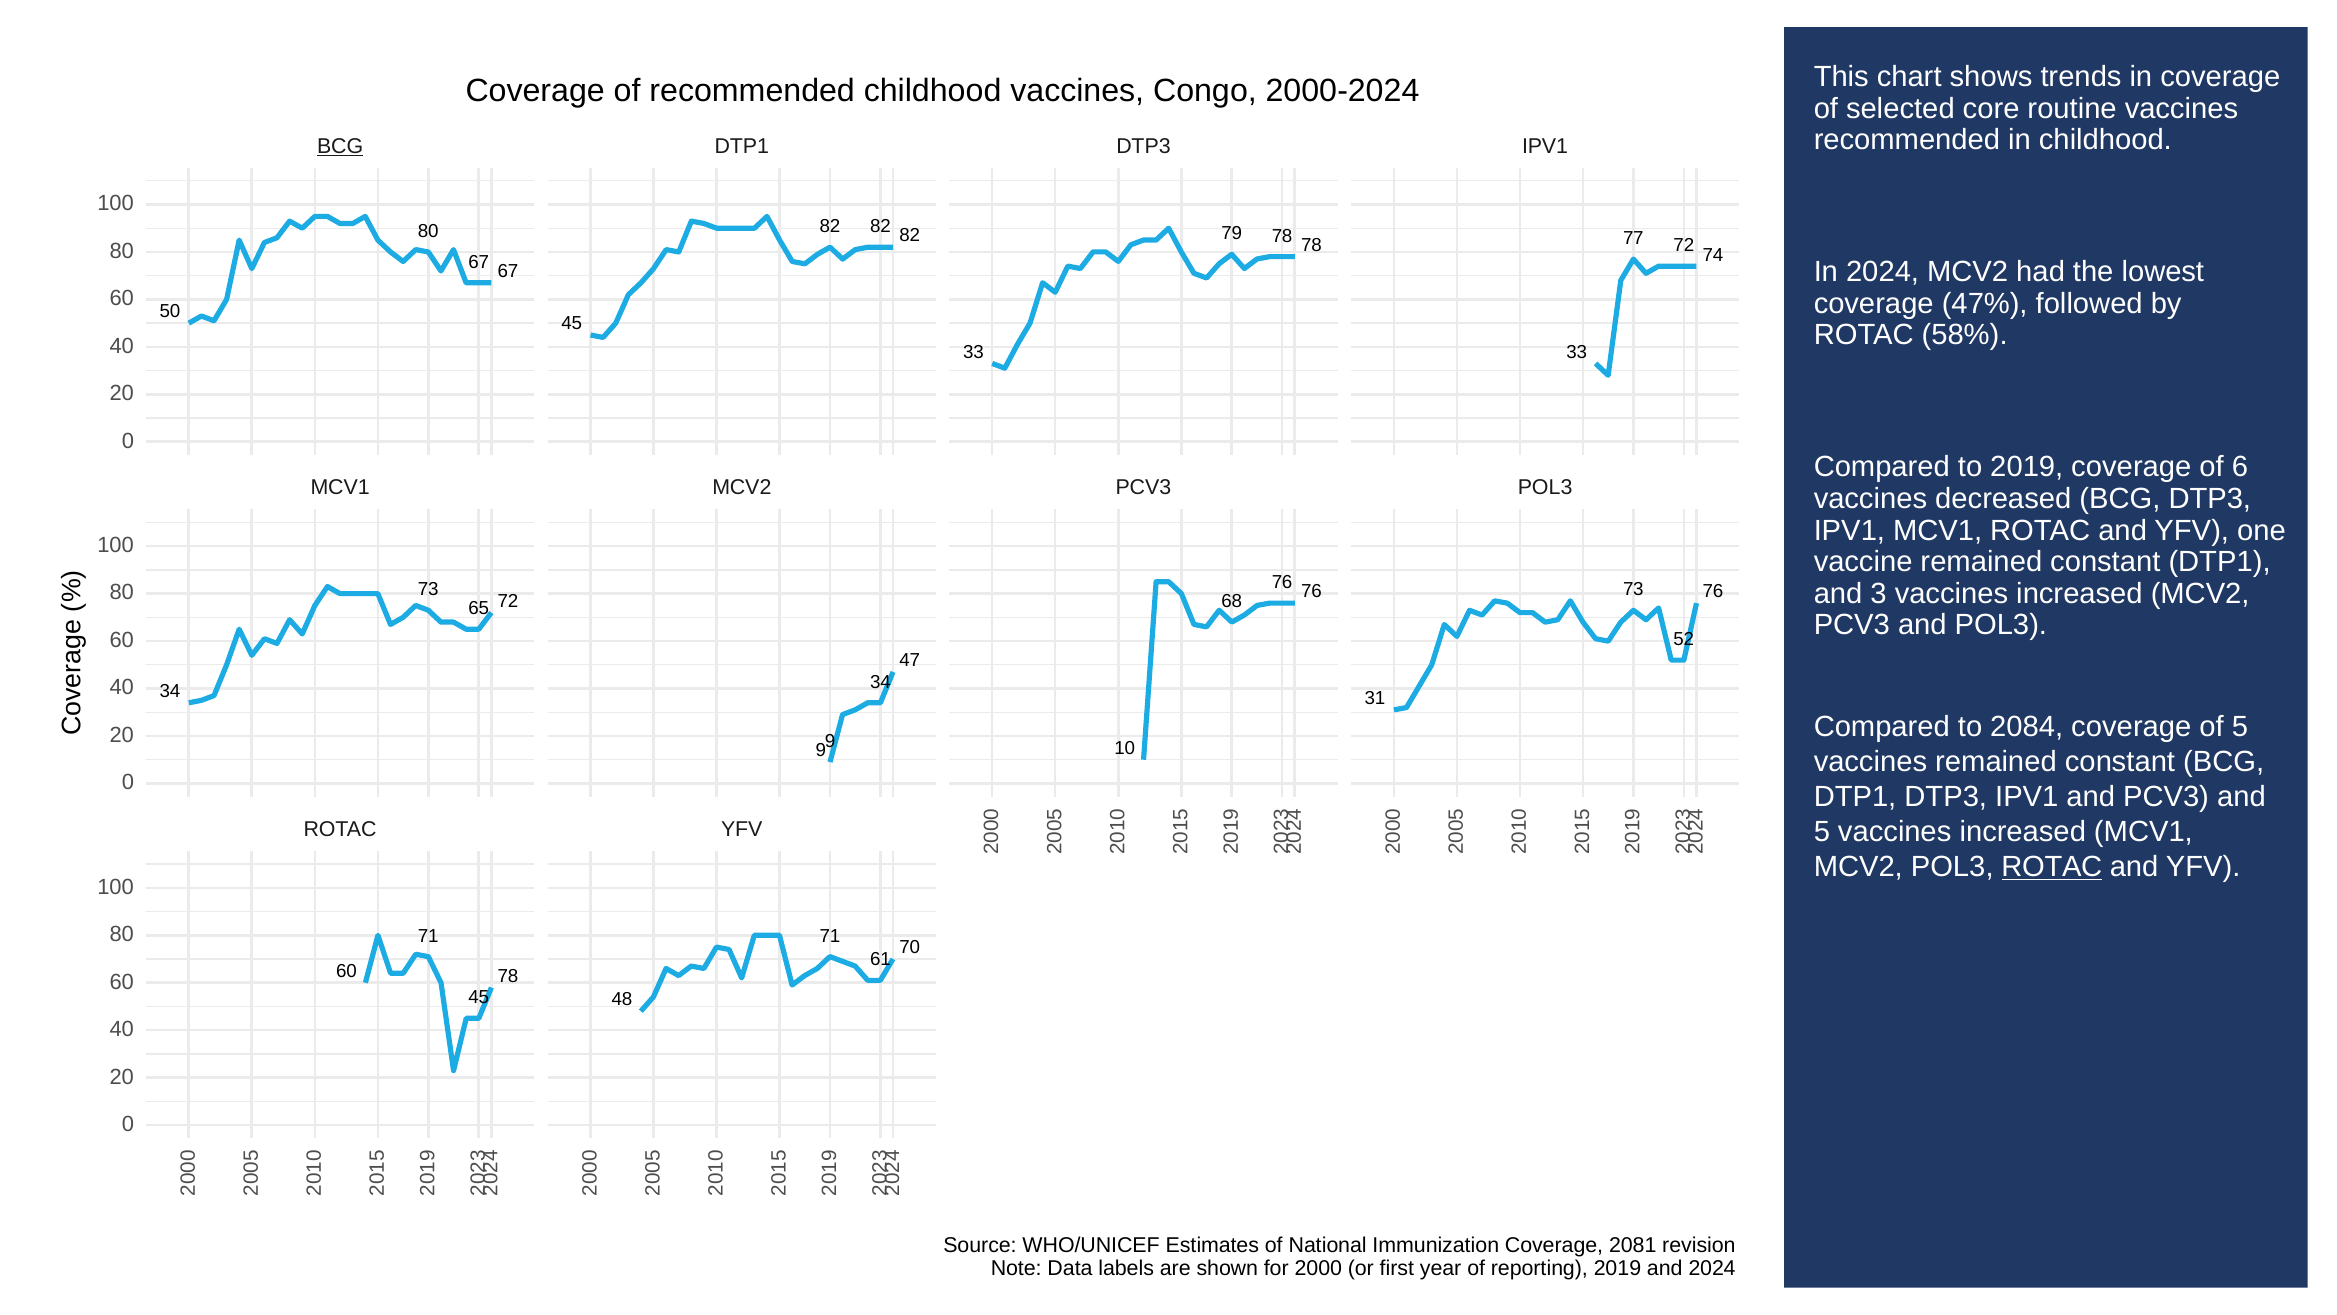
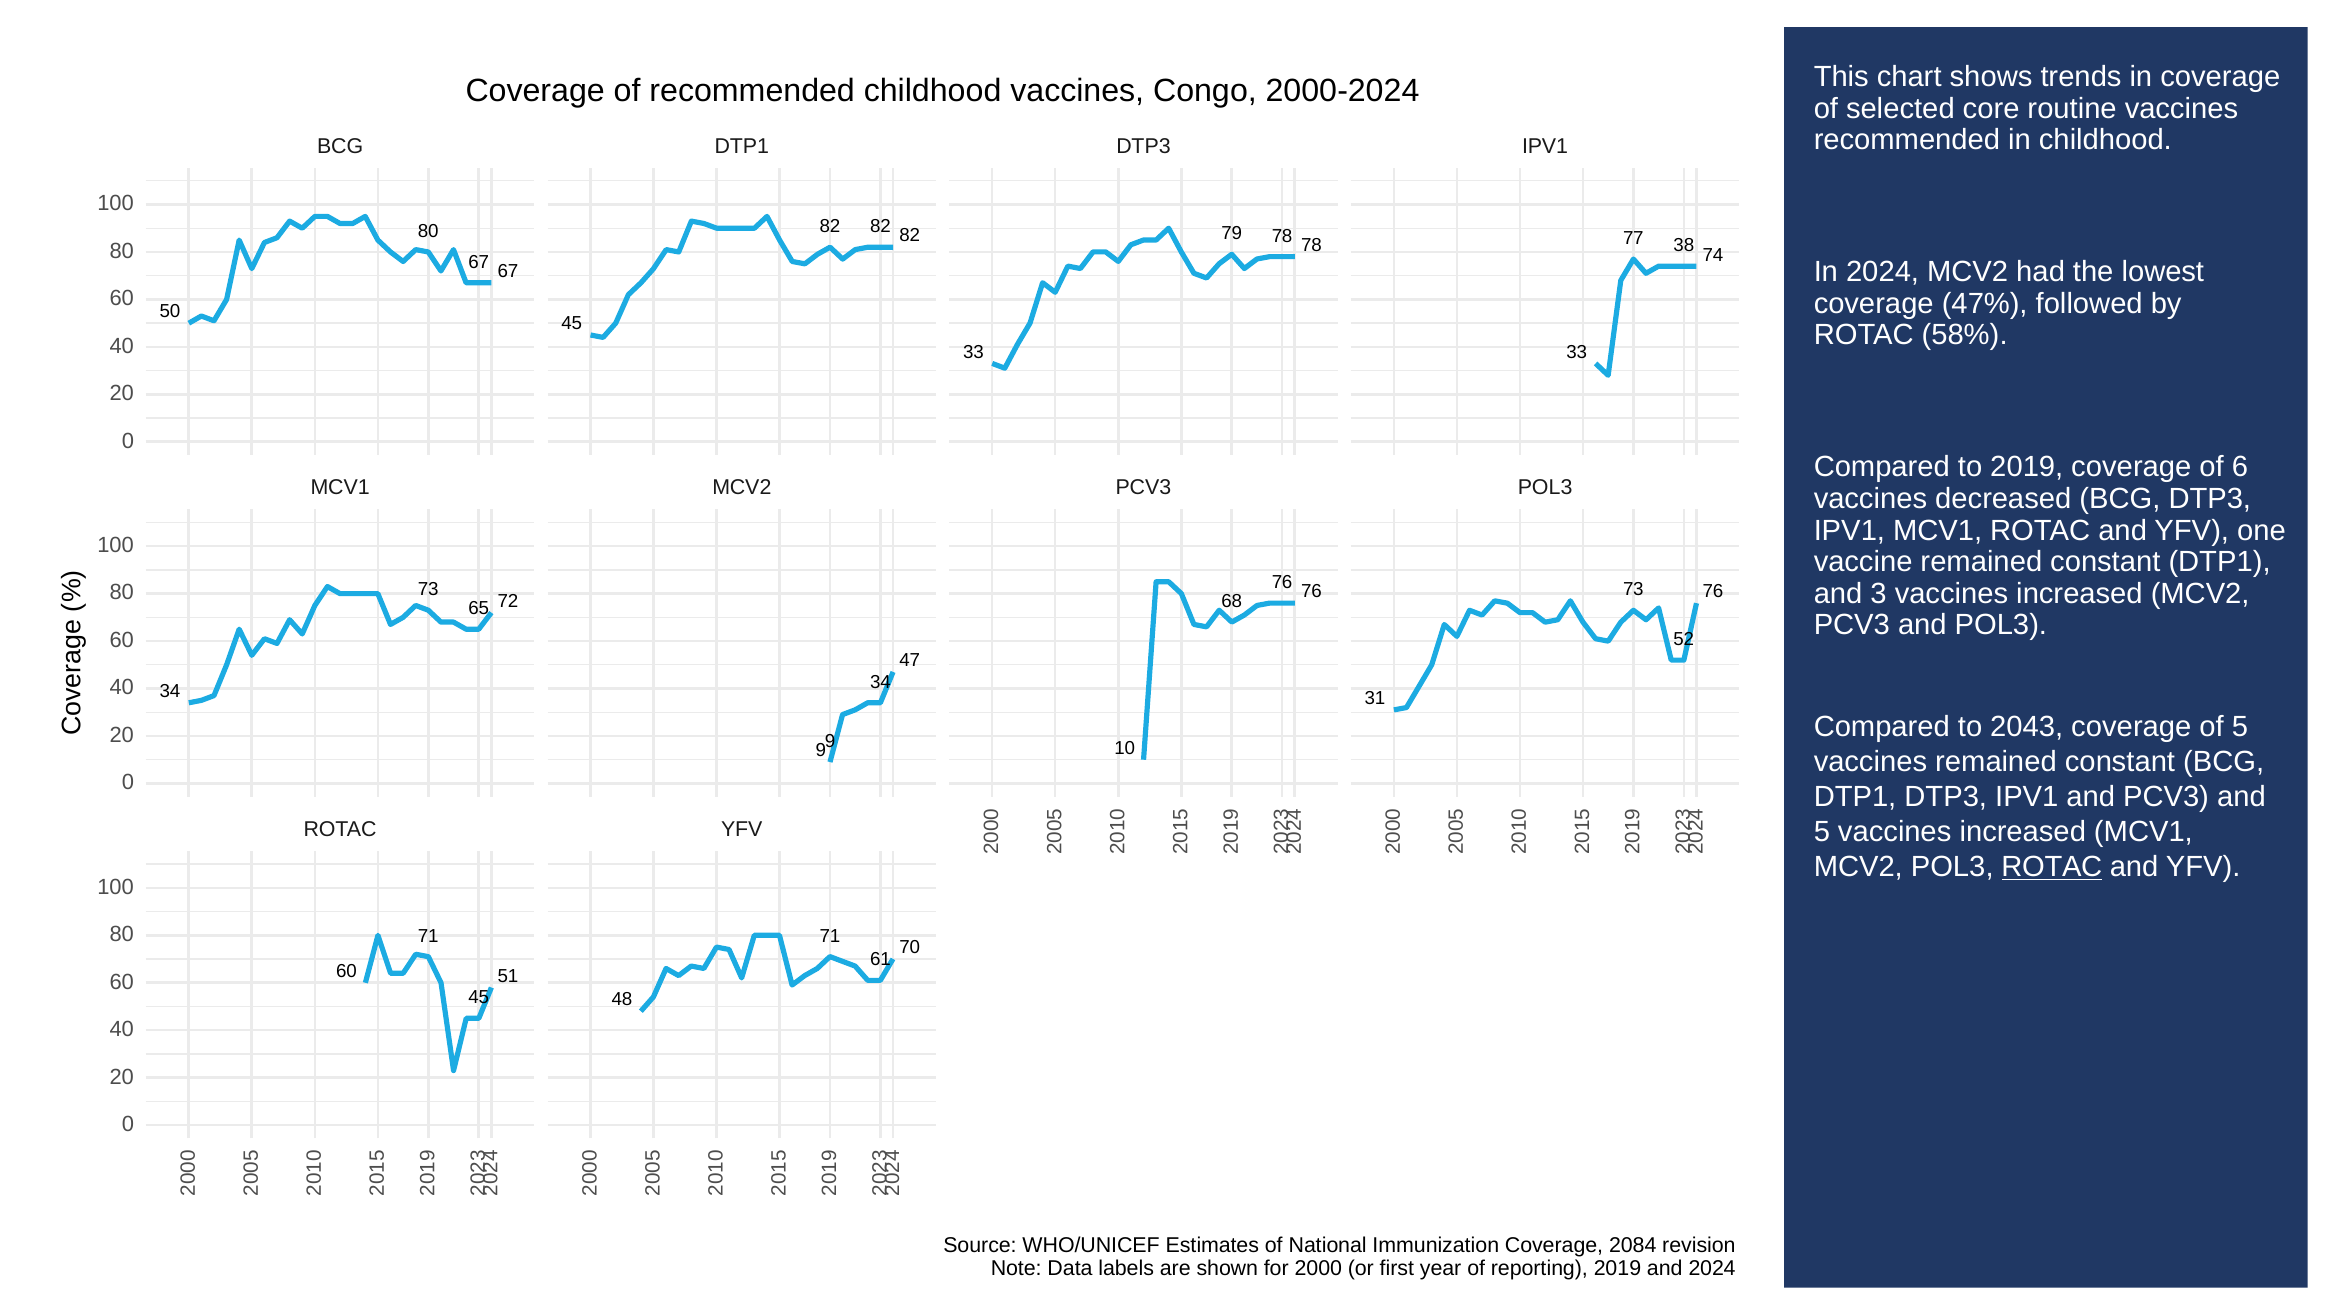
BCG at (340, 146) underline: present -> none
77 72: 72 -> 38
2084: 2084 -> 2043
60 78: 78 -> 51
2081: 2081 -> 2084
